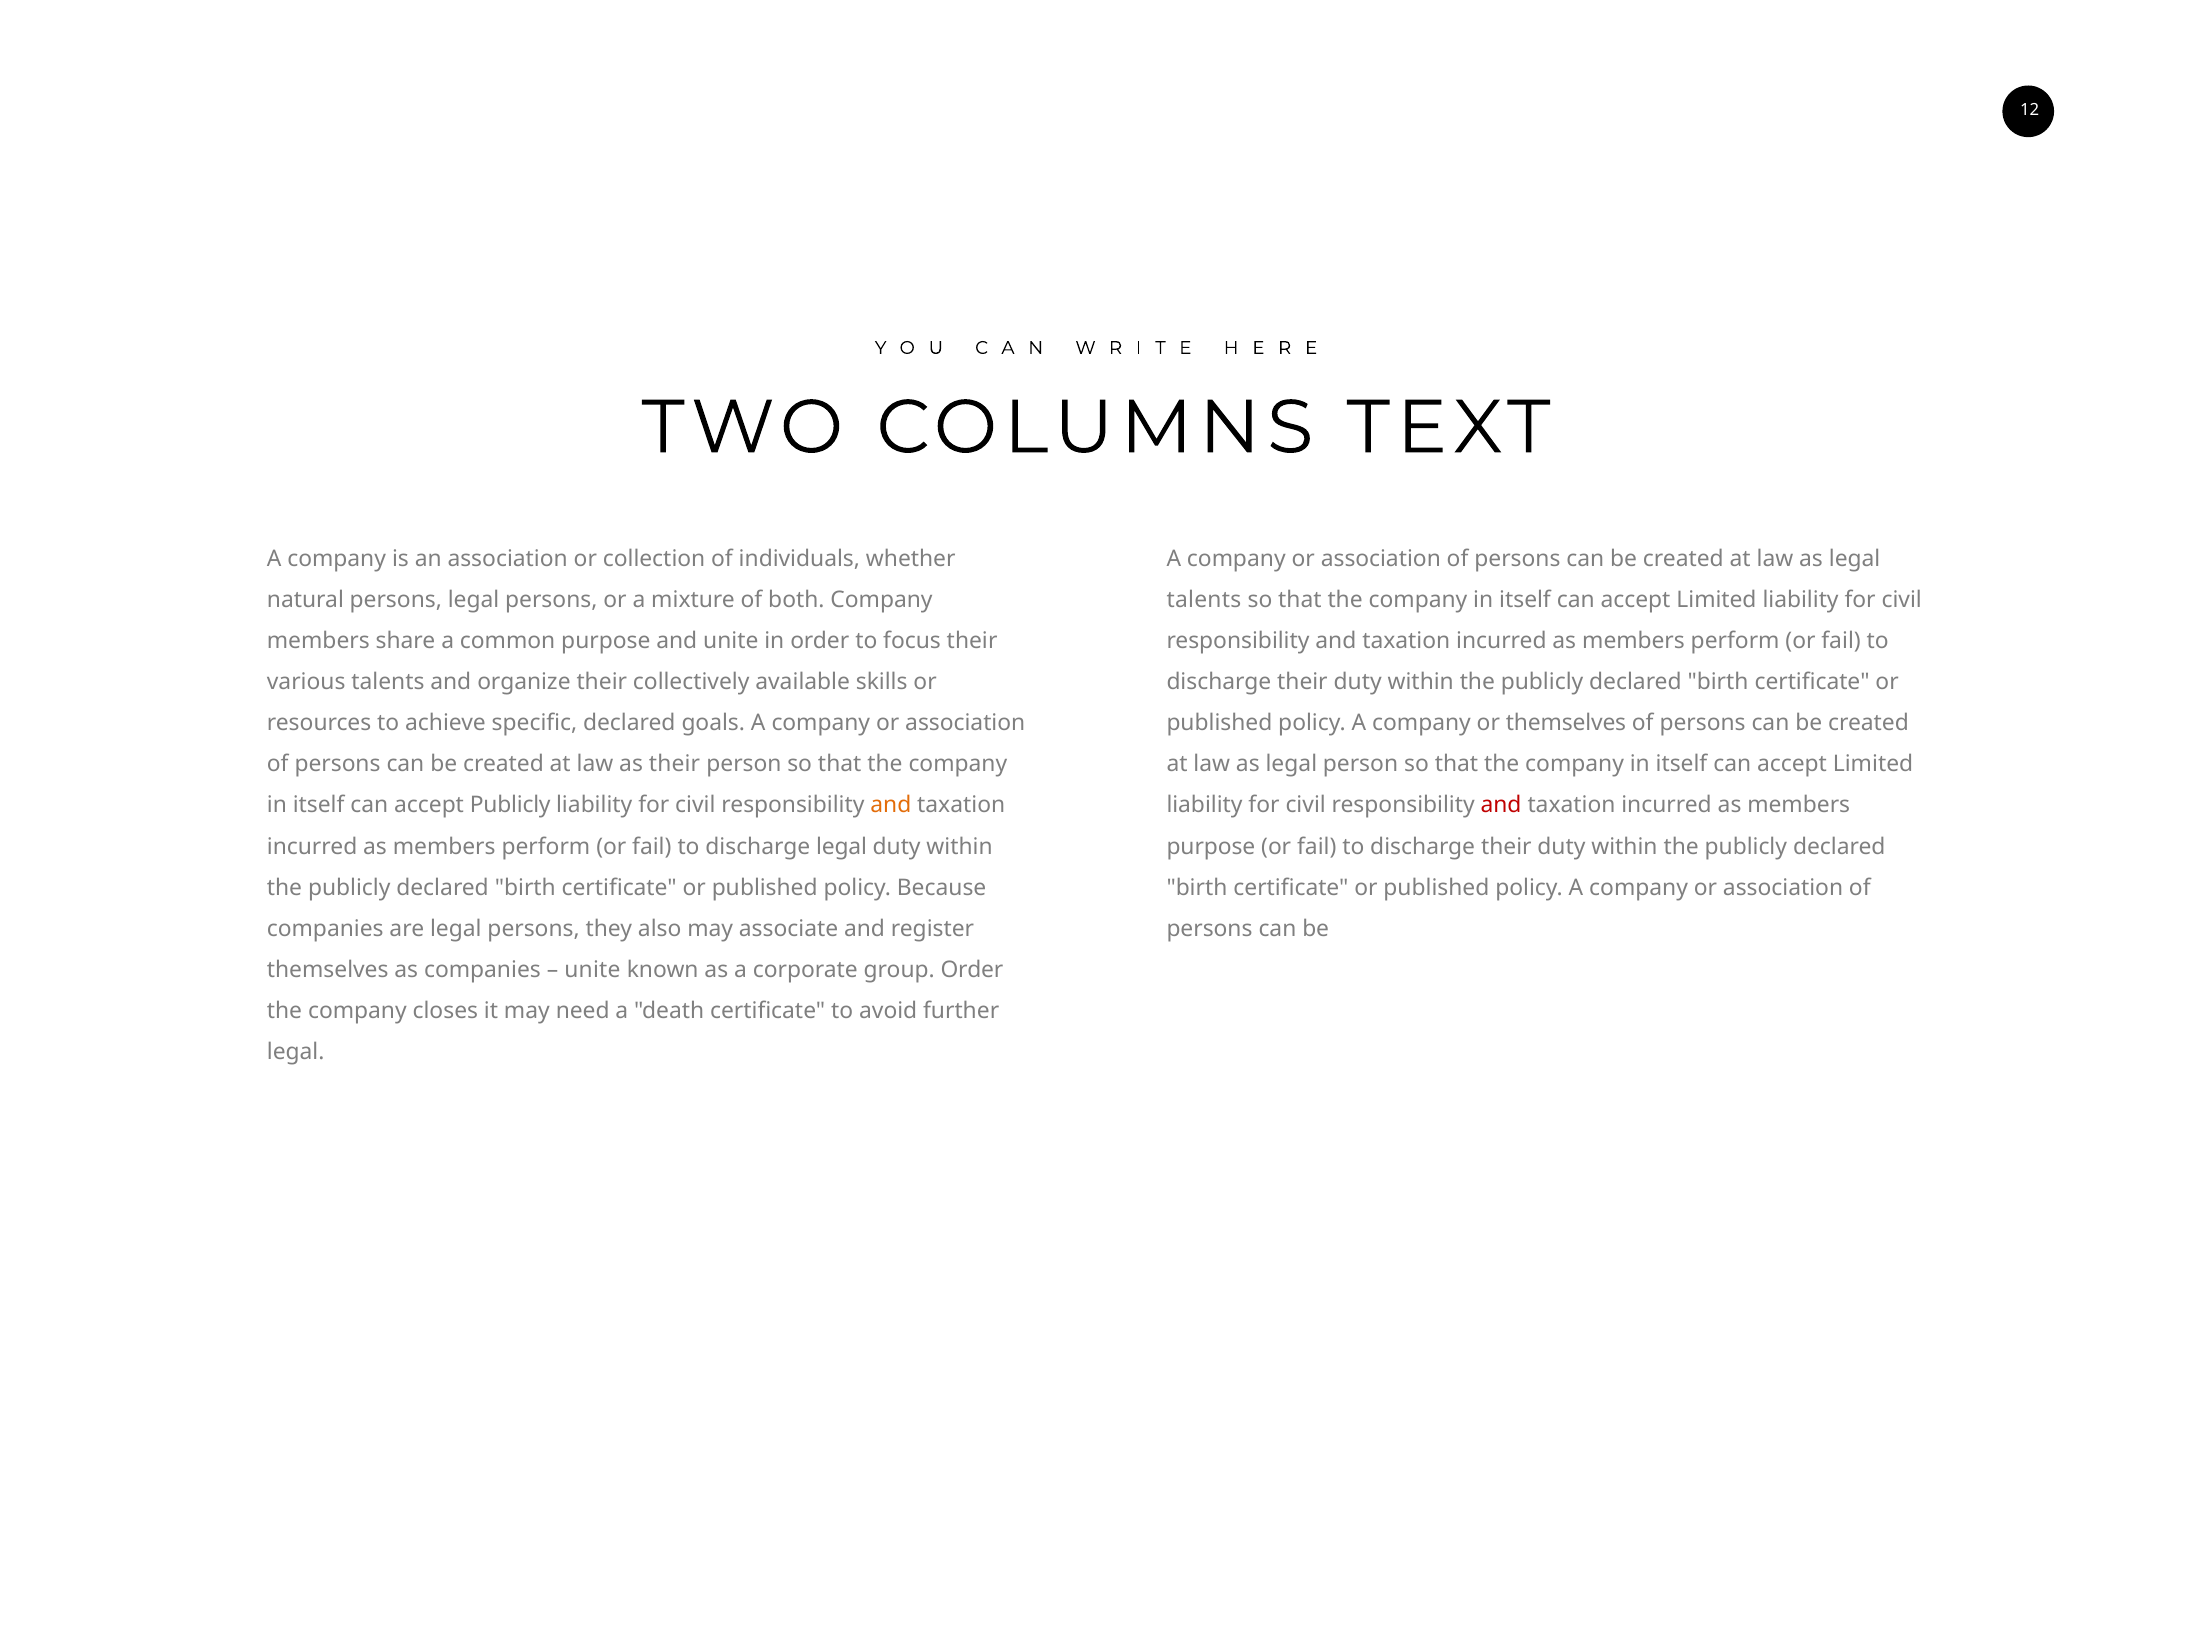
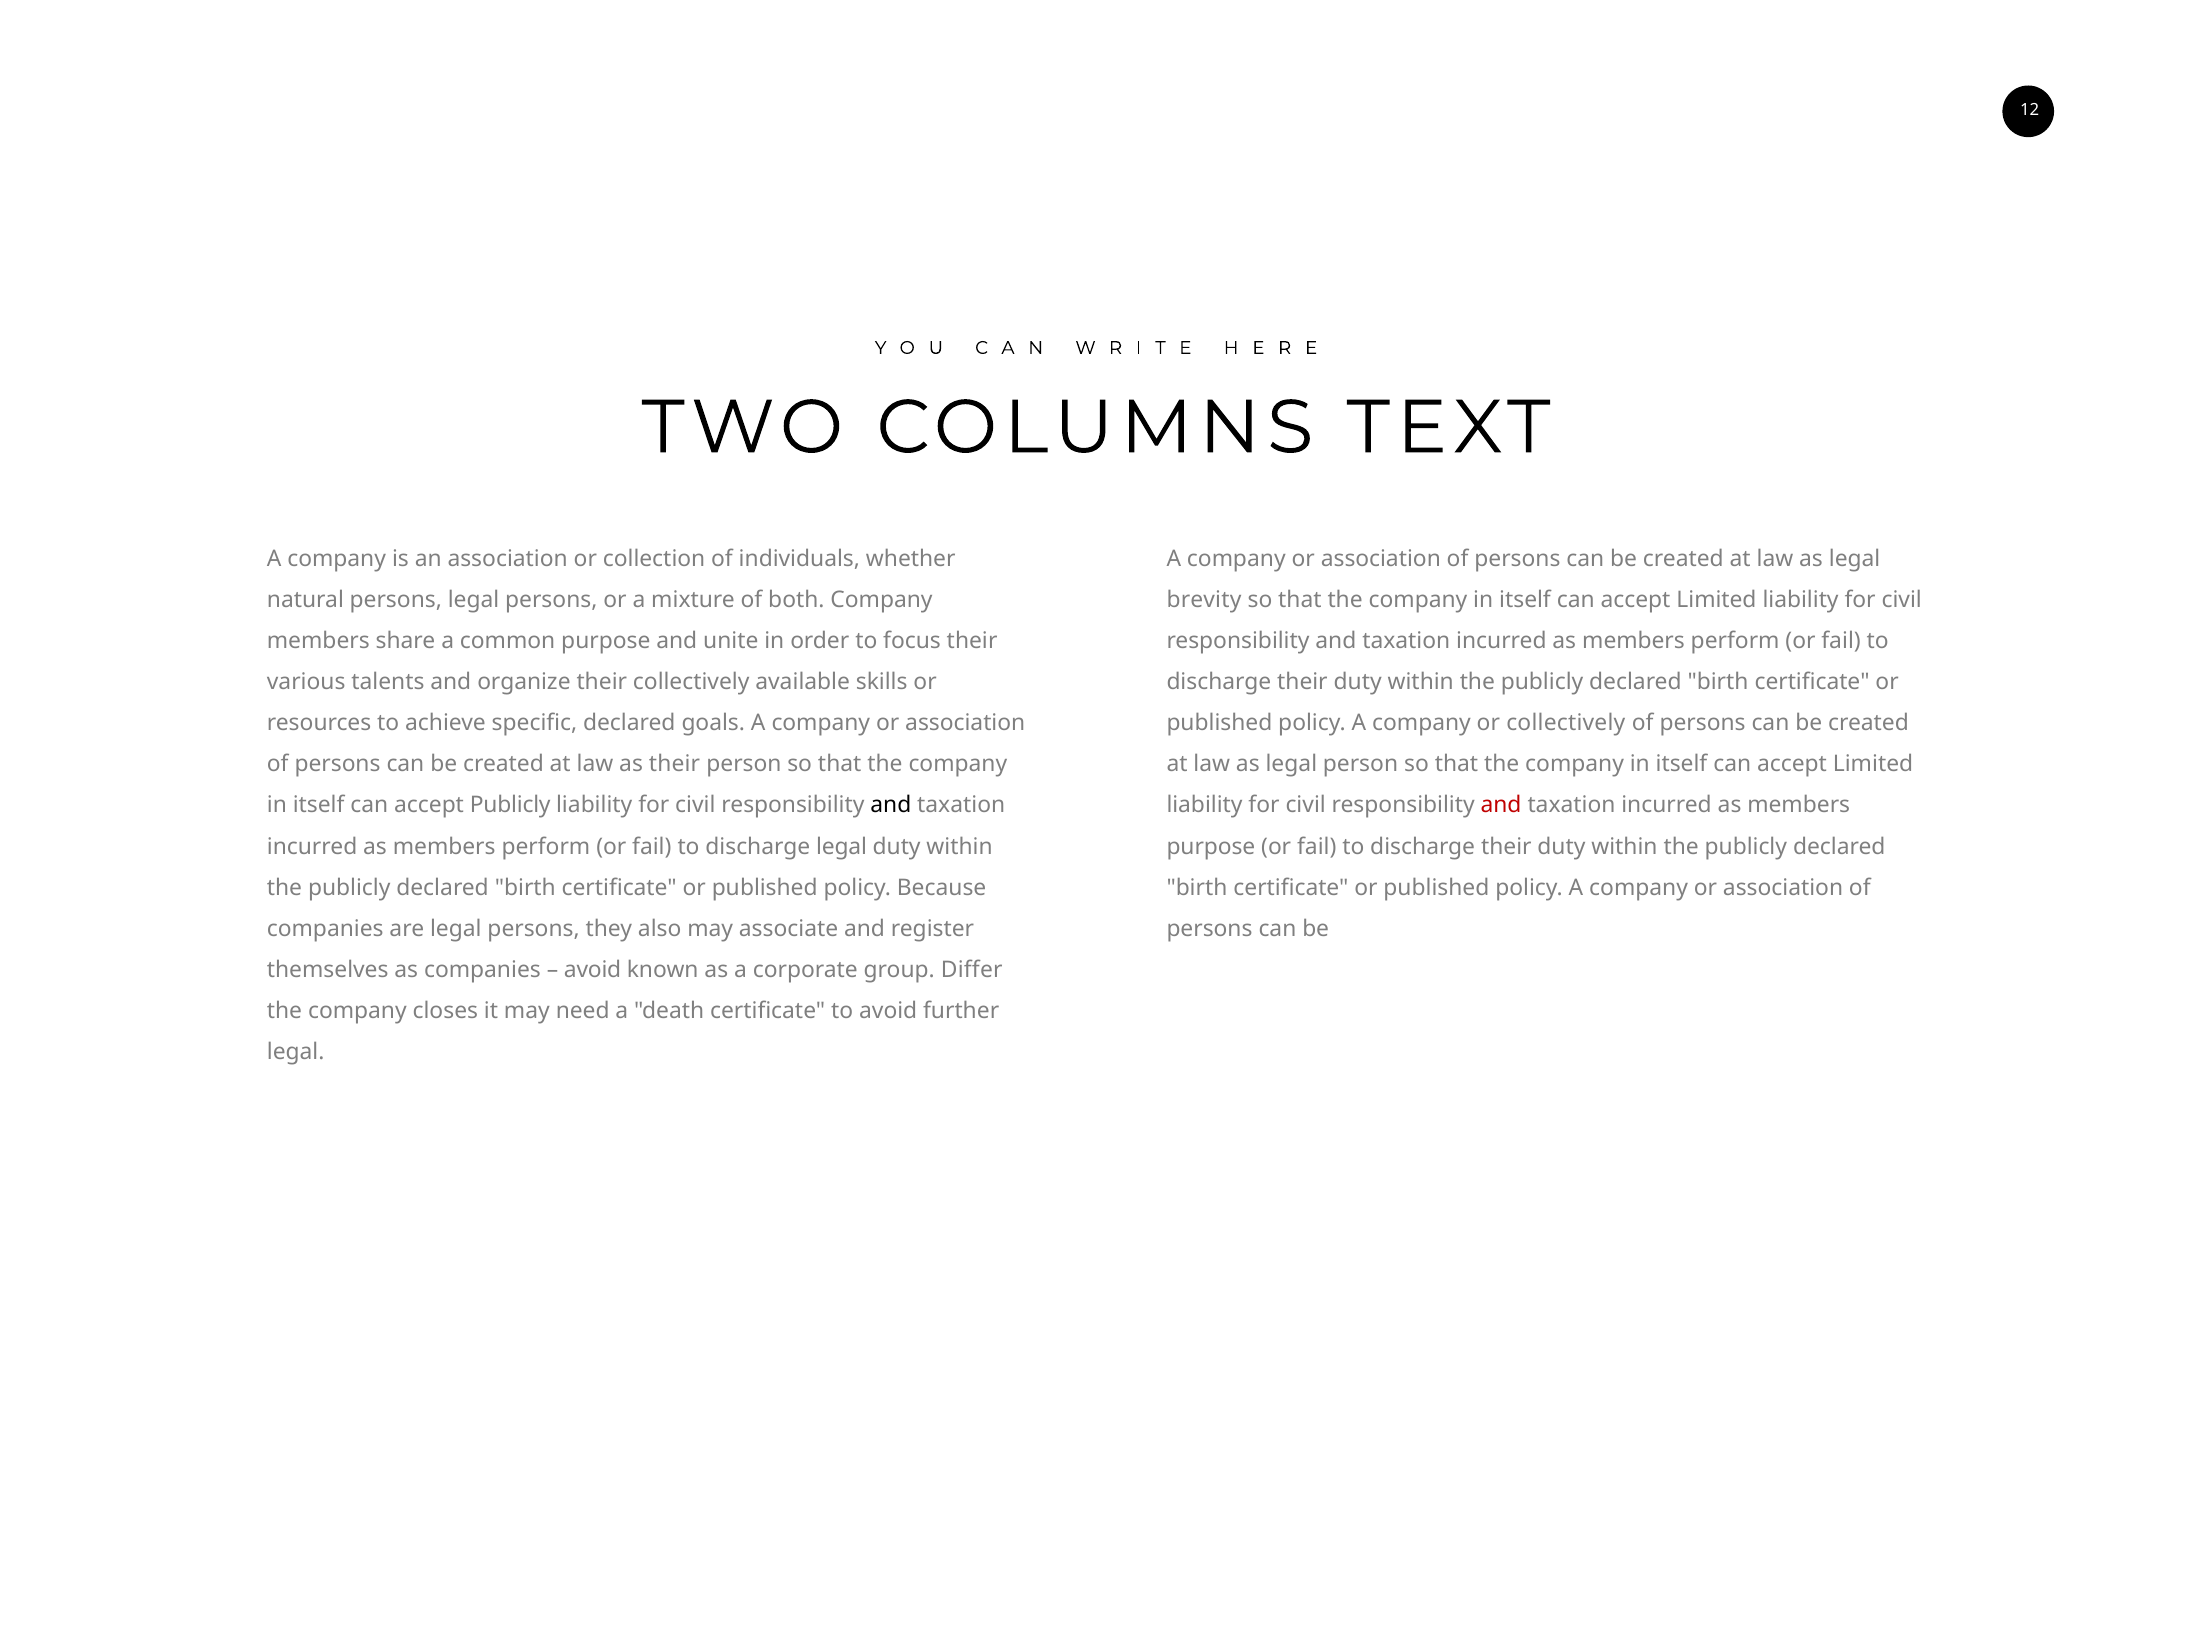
talents at (1204, 600): talents -> brevity
or themselves: themselves -> collectively
and at (891, 805) colour: orange -> black
unite at (592, 970): unite -> avoid
group Order: Order -> Differ
